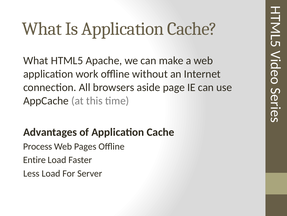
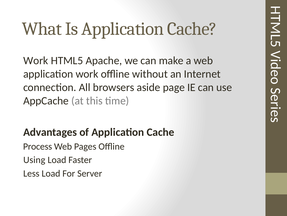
What at (36, 60): What -> Work
Entire: Entire -> Using
